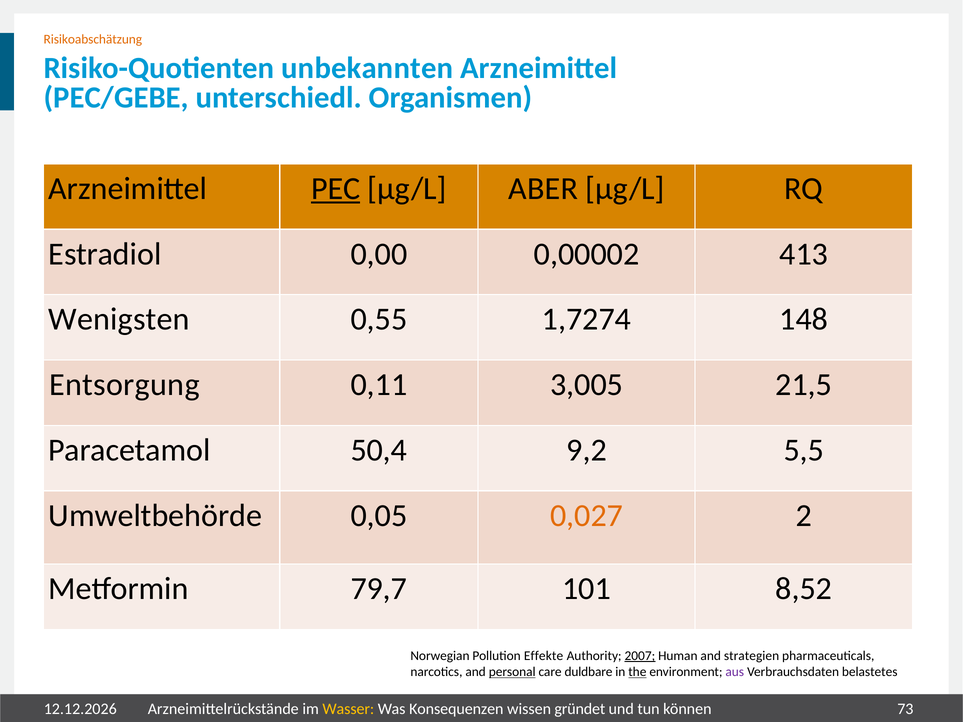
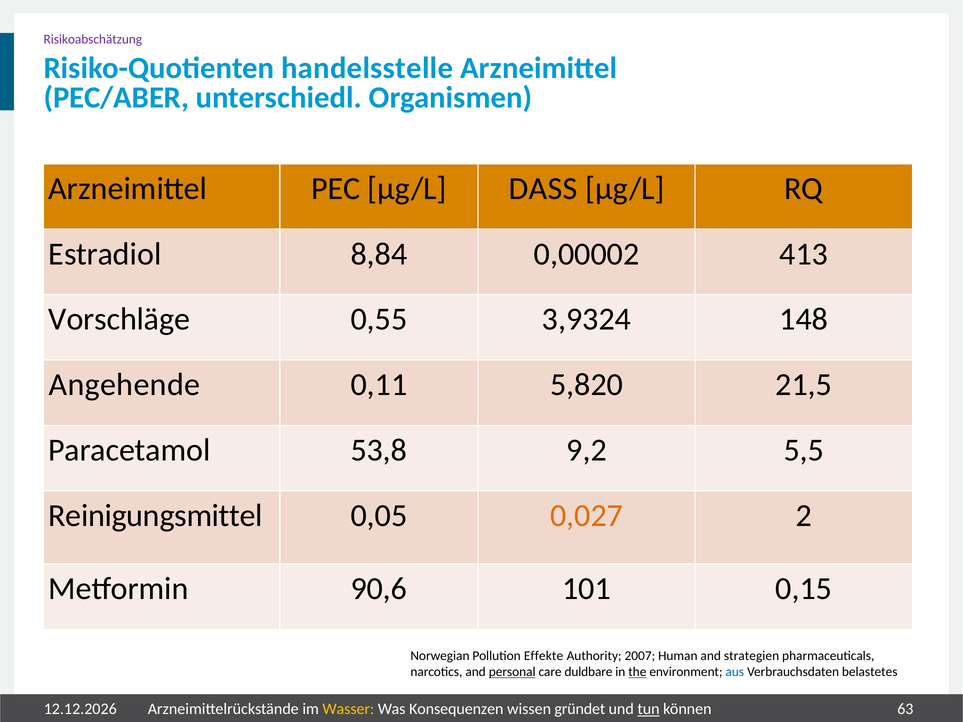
Risikoabschätzung colour: orange -> purple
unbekannten: unbekannten -> handelsstelle
PEC/GEBE: PEC/GEBE -> PEC/ABER
PEC underline: present -> none
ABER: ABER -> DASS
0,00: 0,00 -> 8,84
Wenigsten: Wenigsten -> Vorschläge
1,7274: 1,7274 -> 3,9324
Entsorgung: Entsorgung -> Angehende
3,005: 3,005 -> 5,820
50,4: 50,4 -> 53,8
Umweltbehörde: Umweltbehörde -> Reinigungsmittel
79,7: 79,7 -> 90,6
8,52: 8,52 -> 0,15
2007 underline: present -> none
aus colour: purple -> blue
tun underline: none -> present
73: 73 -> 63
